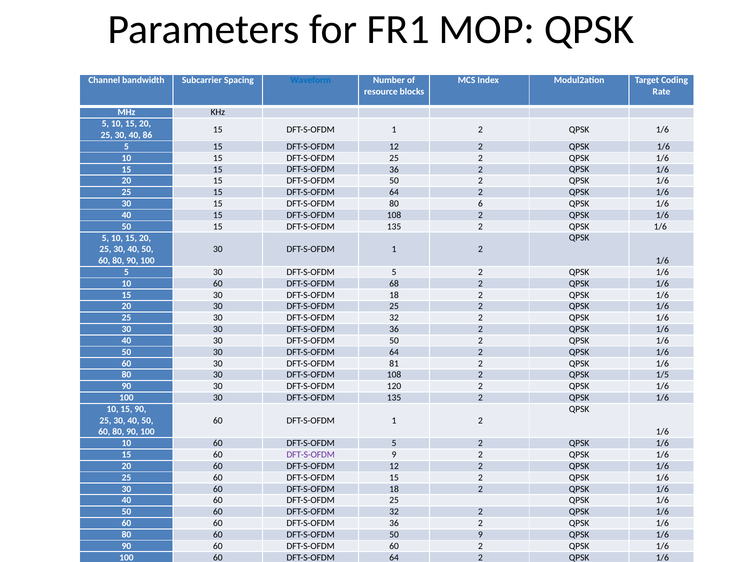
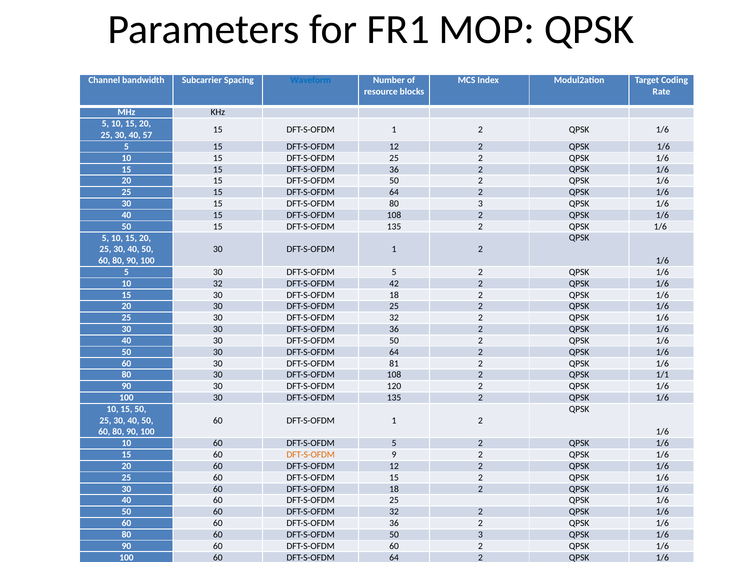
86: 86 -> 57
80 6: 6 -> 3
60 at (218, 284): 60 -> 32
68: 68 -> 42
1/5: 1/5 -> 1/1
15 90: 90 -> 50
DFT-S-OFDM at (311, 455) colour: purple -> orange
50 9: 9 -> 3
